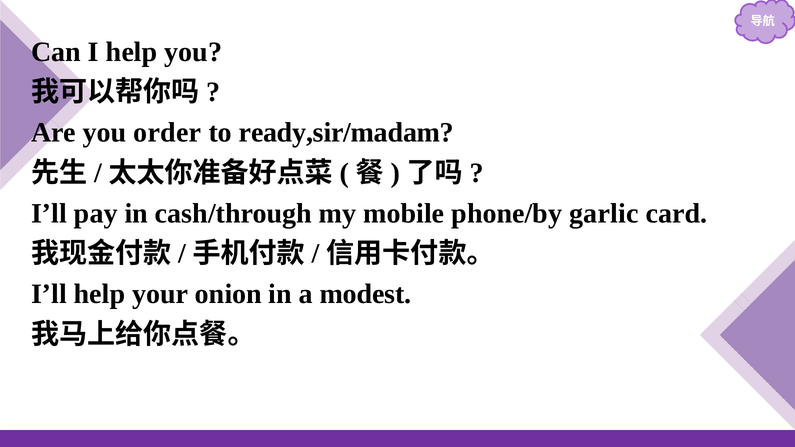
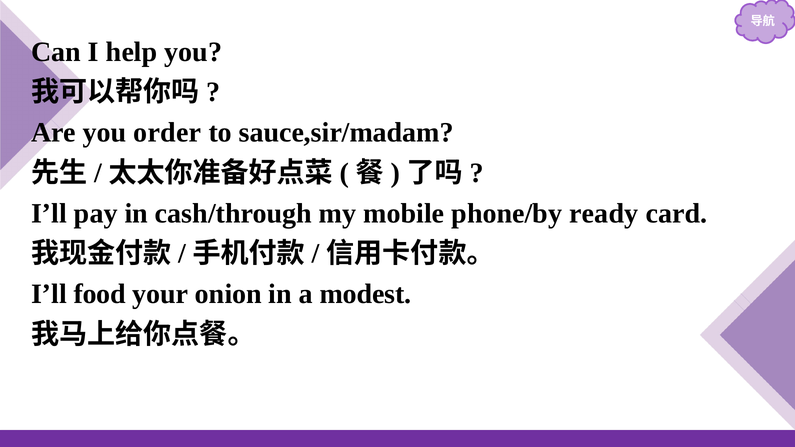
ready,sir/madam: ready,sir/madam -> sauce,sir/madam
garlic: garlic -> ready
I’ll help: help -> food
